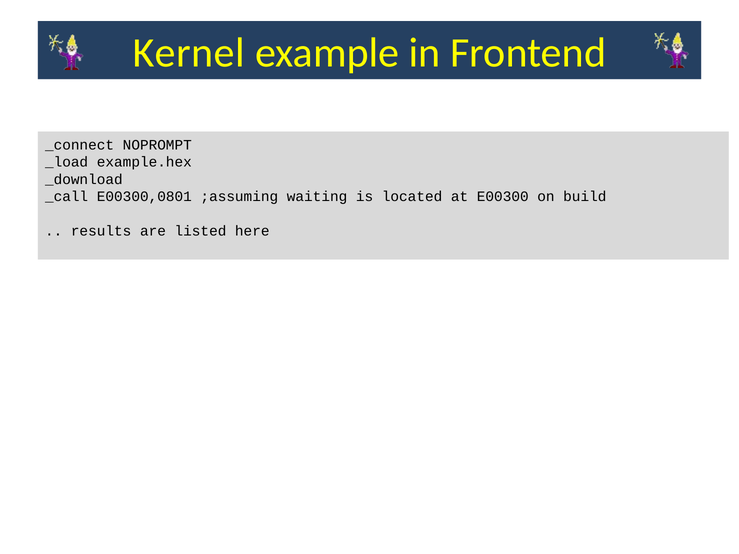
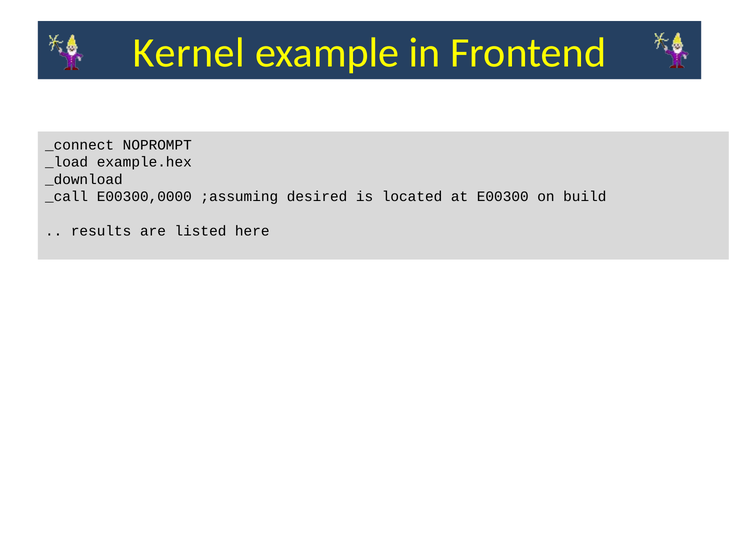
E00300,0801: E00300,0801 -> E00300,0000
waiting: waiting -> desired
